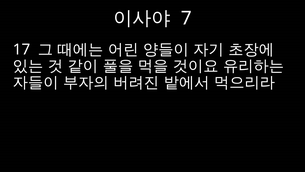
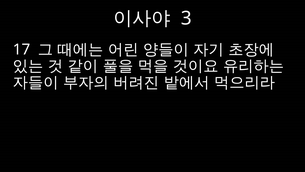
7: 7 -> 3
